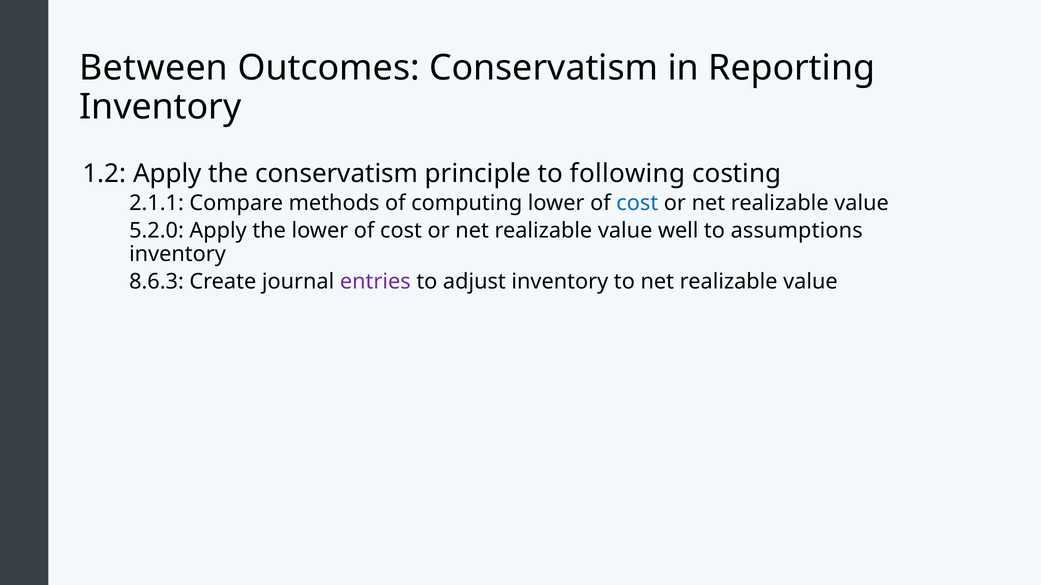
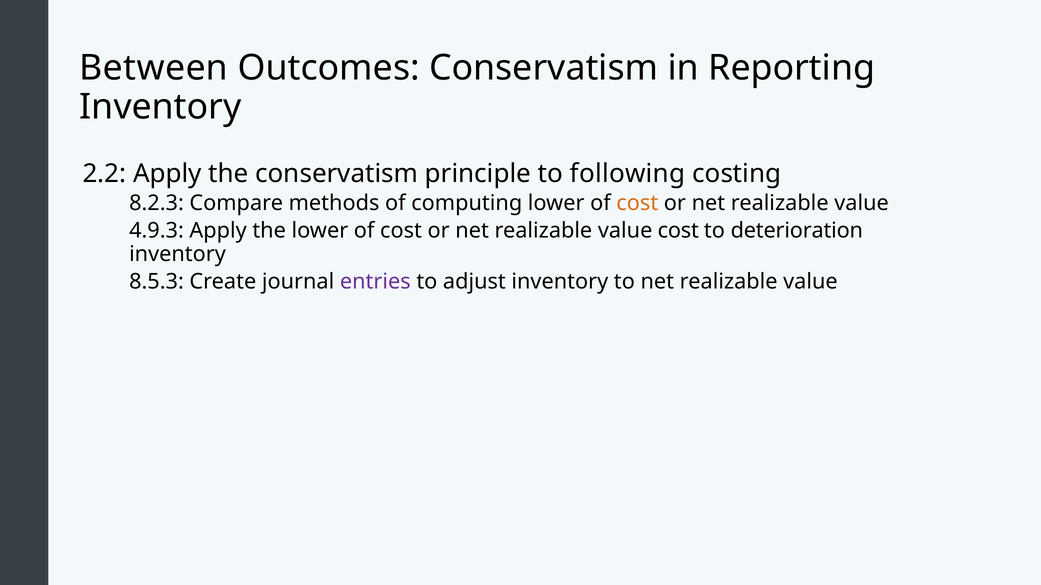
1.2: 1.2 -> 2.2
2.1.1: 2.1.1 -> 8.2.3
cost at (637, 204) colour: blue -> orange
5.2.0: 5.2.0 -> 4.9.3
value well: well -> cost
assumptions: assumptions -> deterioration
8.6.3: 8.6.3 -> 8.5.3
